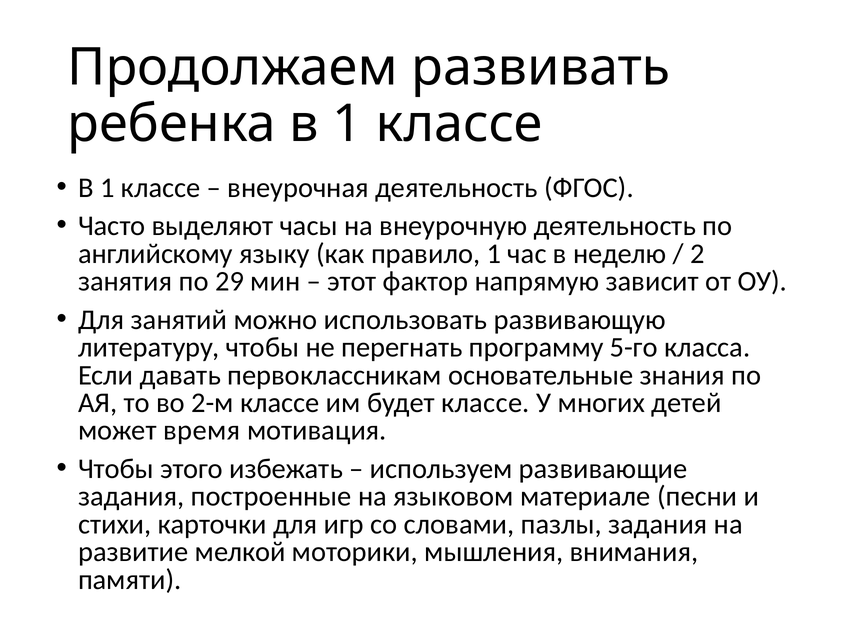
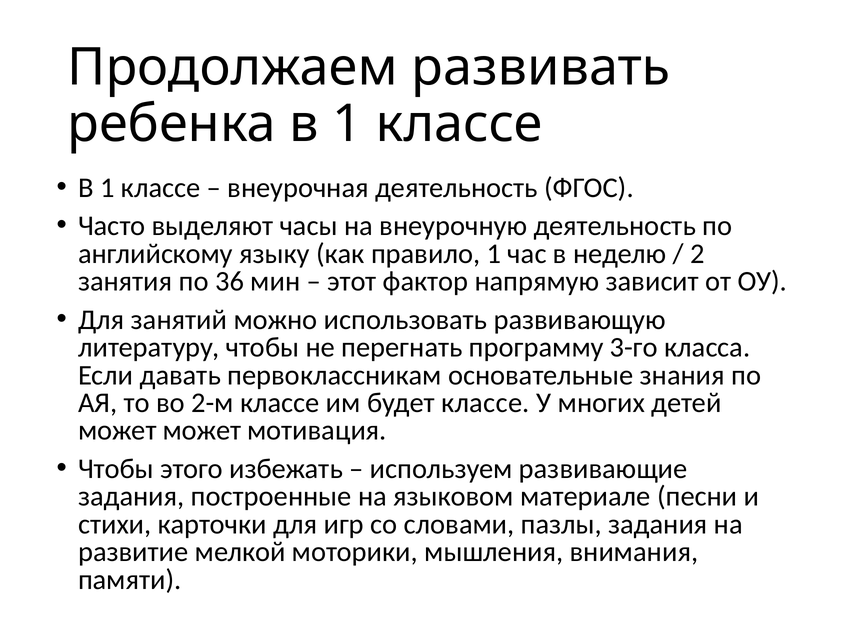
29: 29 -> 36
5-го: 5-го -> 3-го
может время: время -> может
